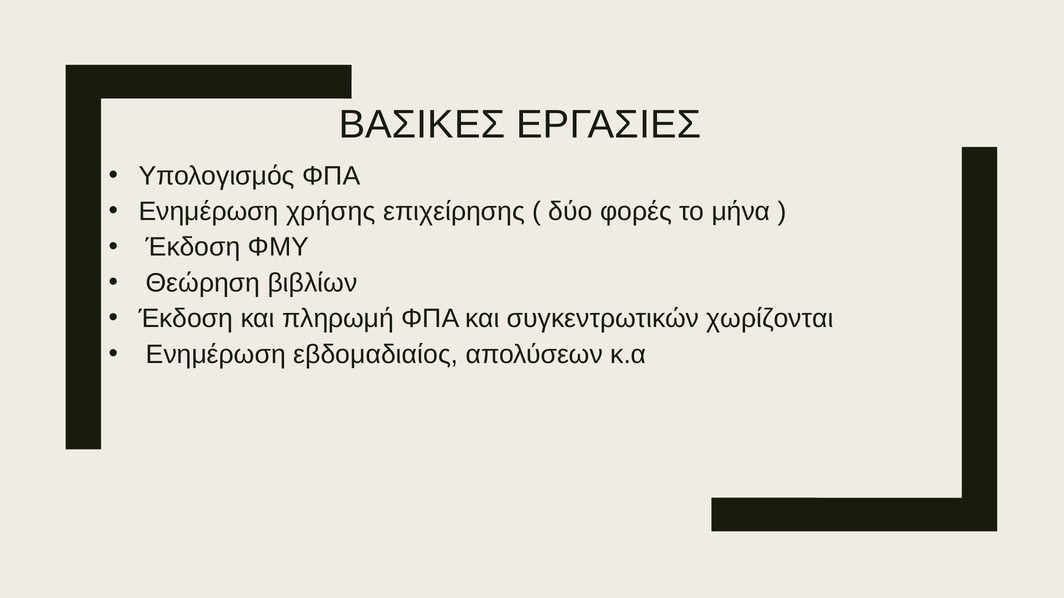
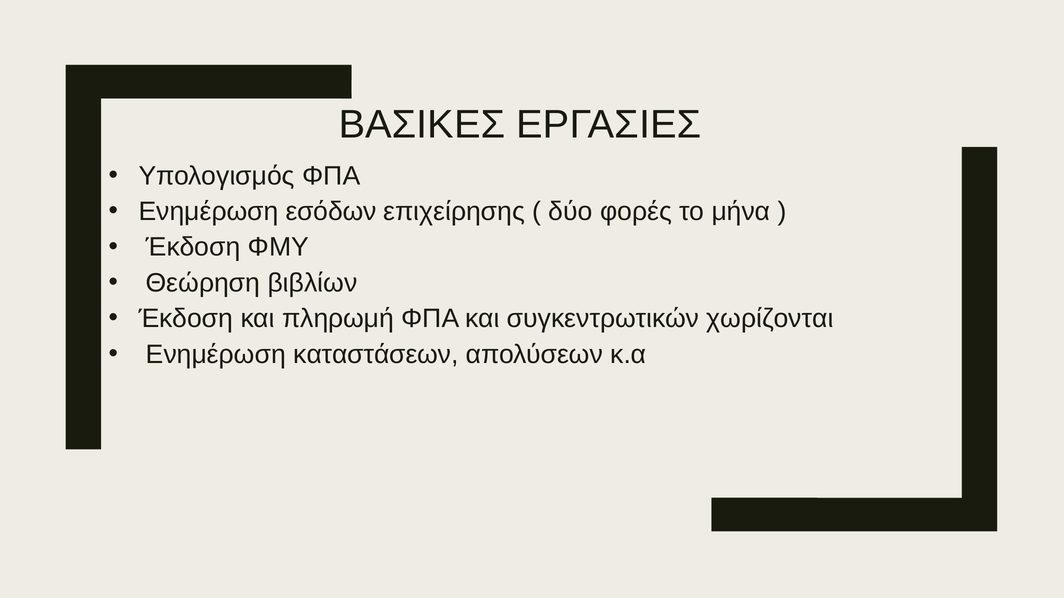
χρήσης: χρήσης -> εσόδων
εβδομαδιαίος: εβδομαδιαίος -> καταστάσεων
